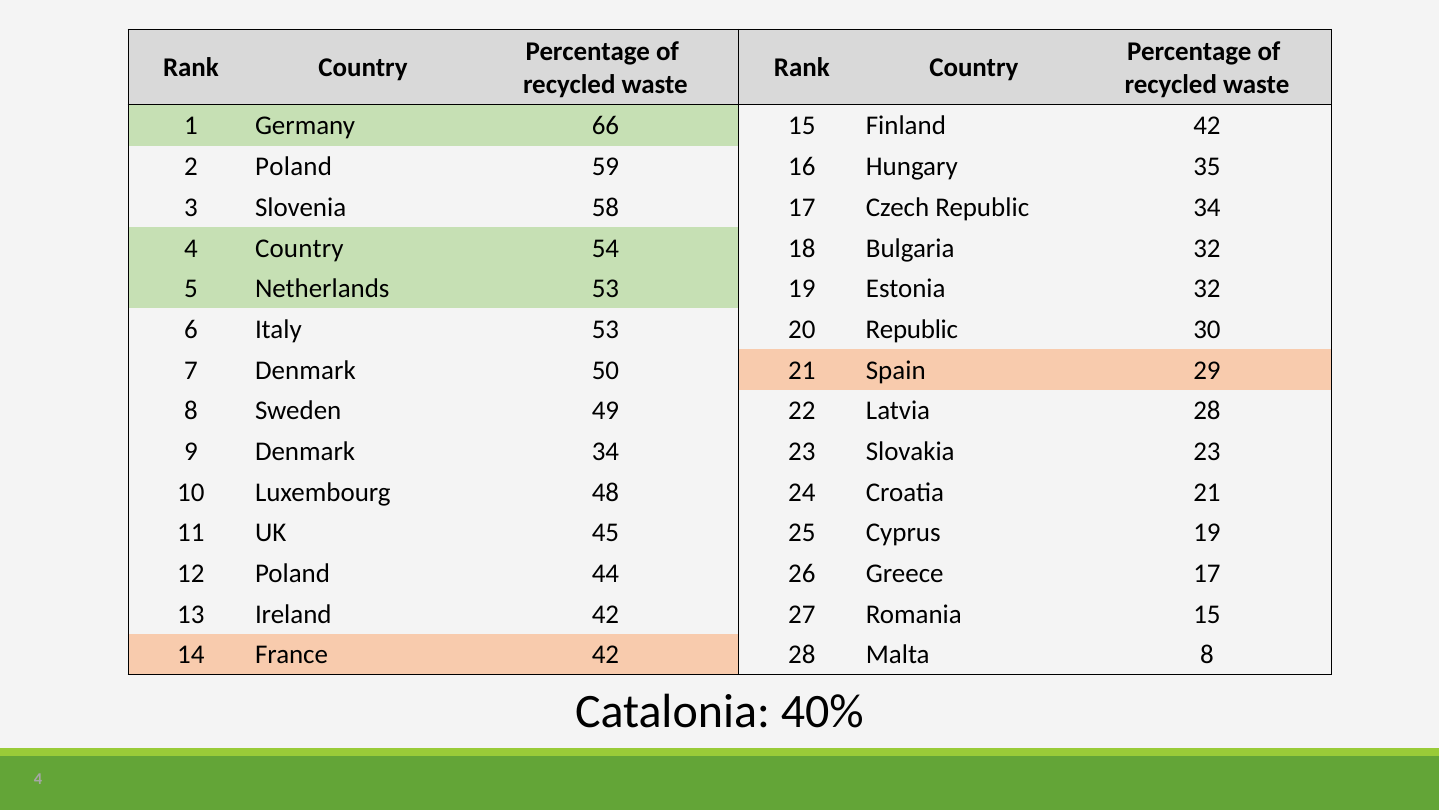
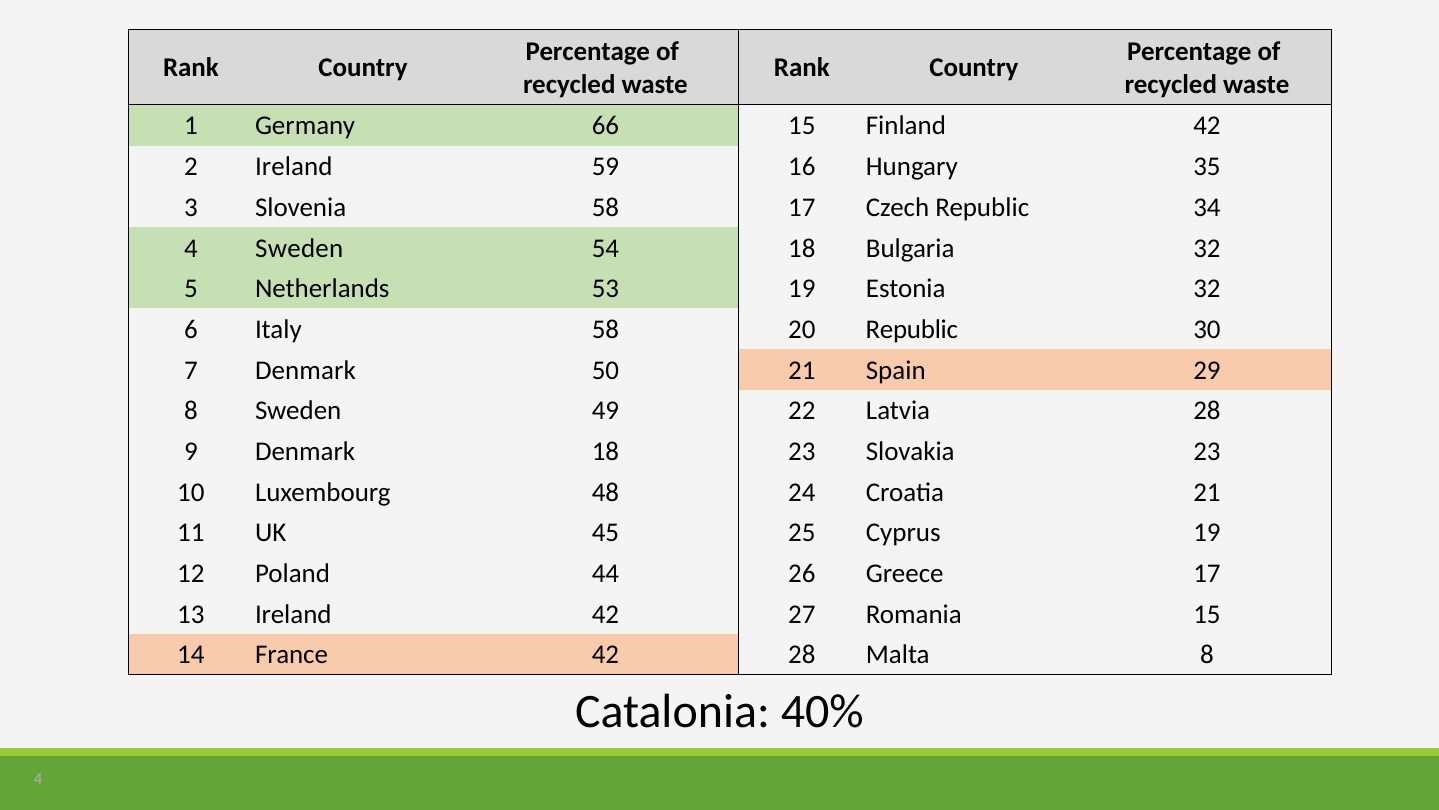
2 Poland: Poland -> Ireland
4 Country: Country -> Sweden
Italy 53: 53 -> 58
Denmark 34: 34 -> 18
